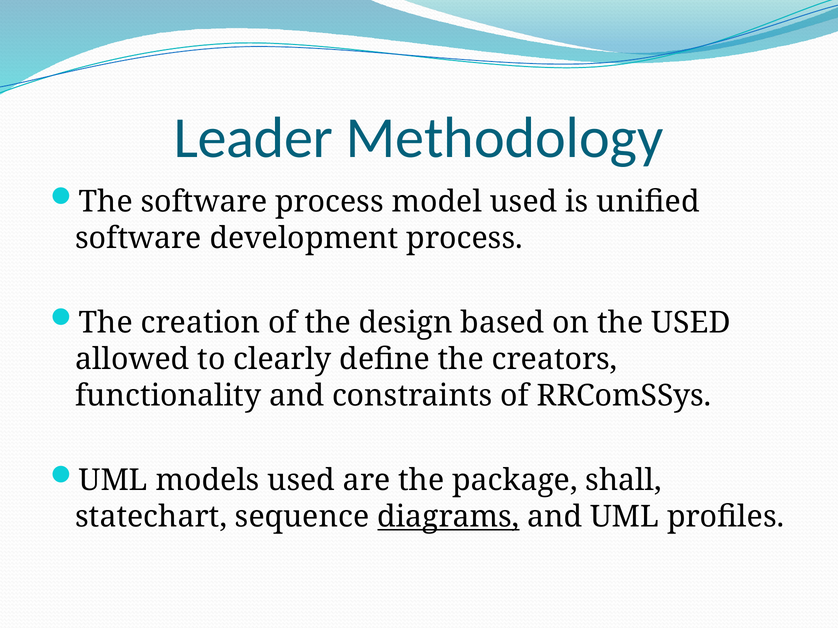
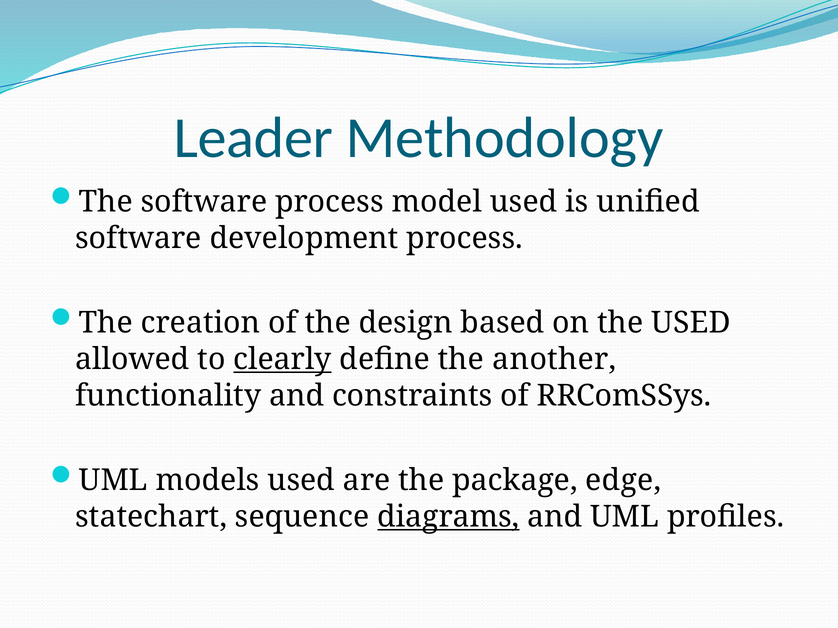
clearly underline: none -> present
creators: creators -> another
shall: shall -> edge
